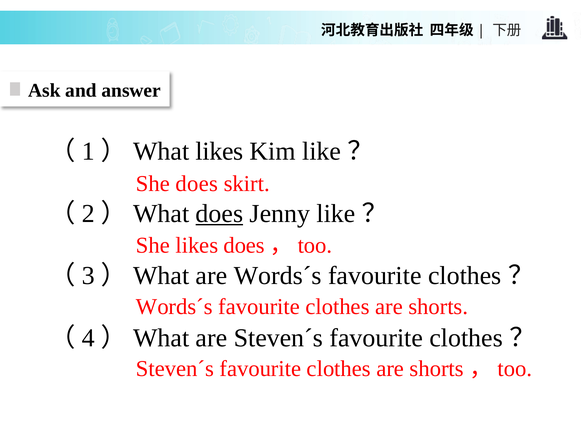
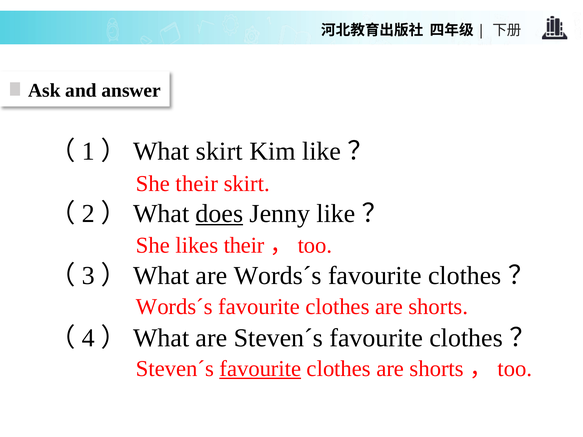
likes at (219, 151): likes -> skirt
She does: does -> their
likes does: does -> their
favourite at (260, 369) underline: none -> present
